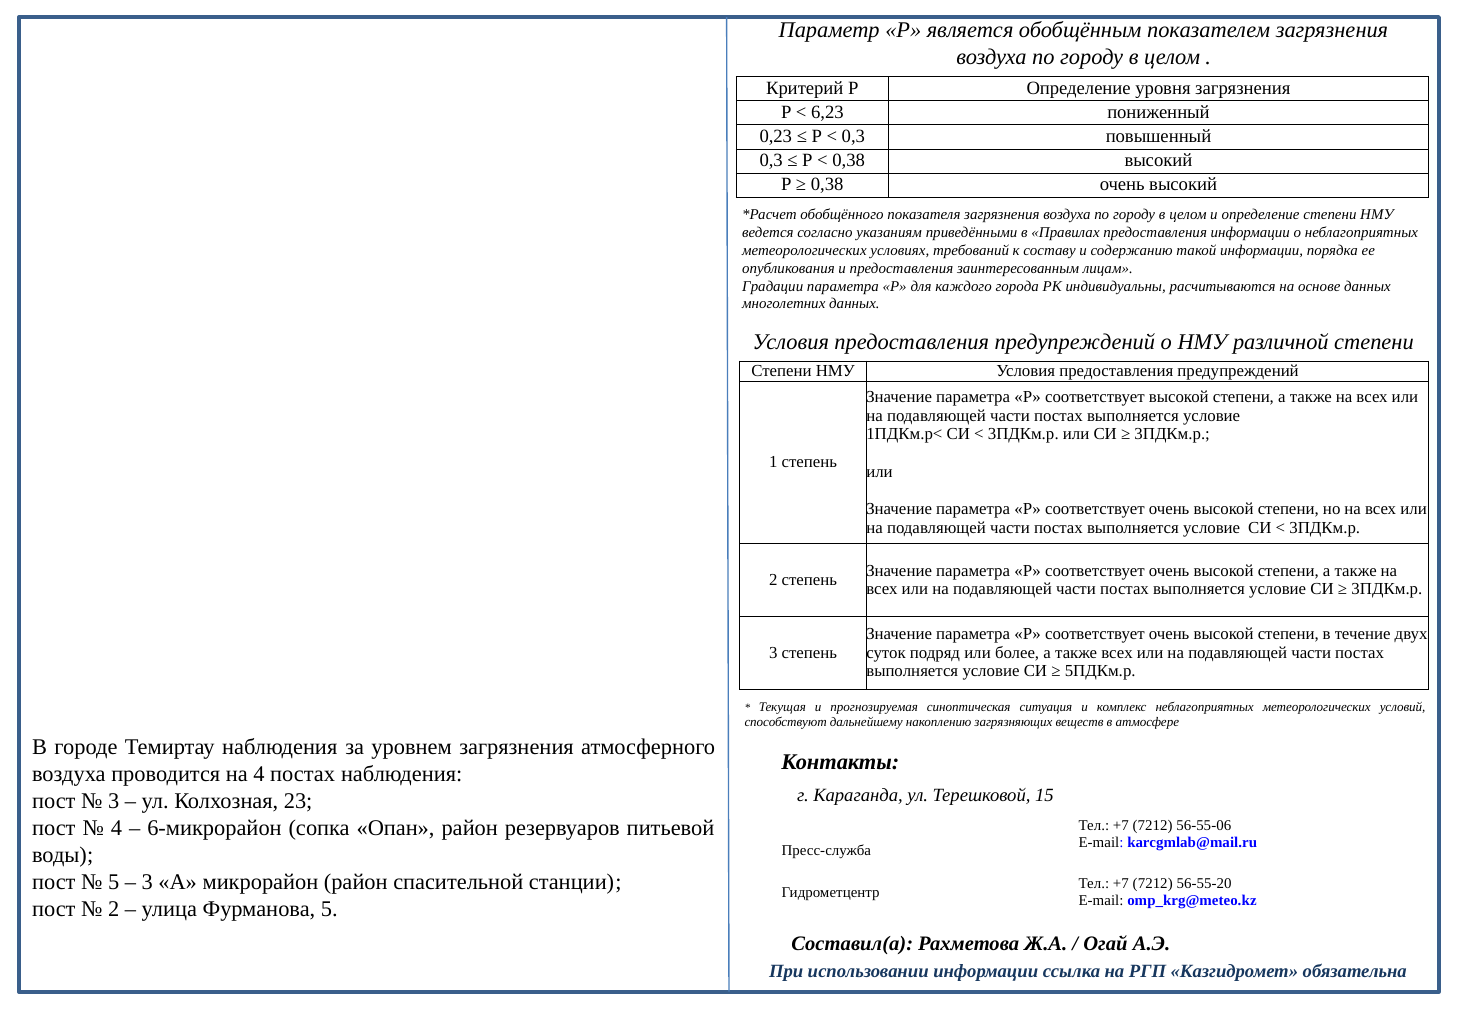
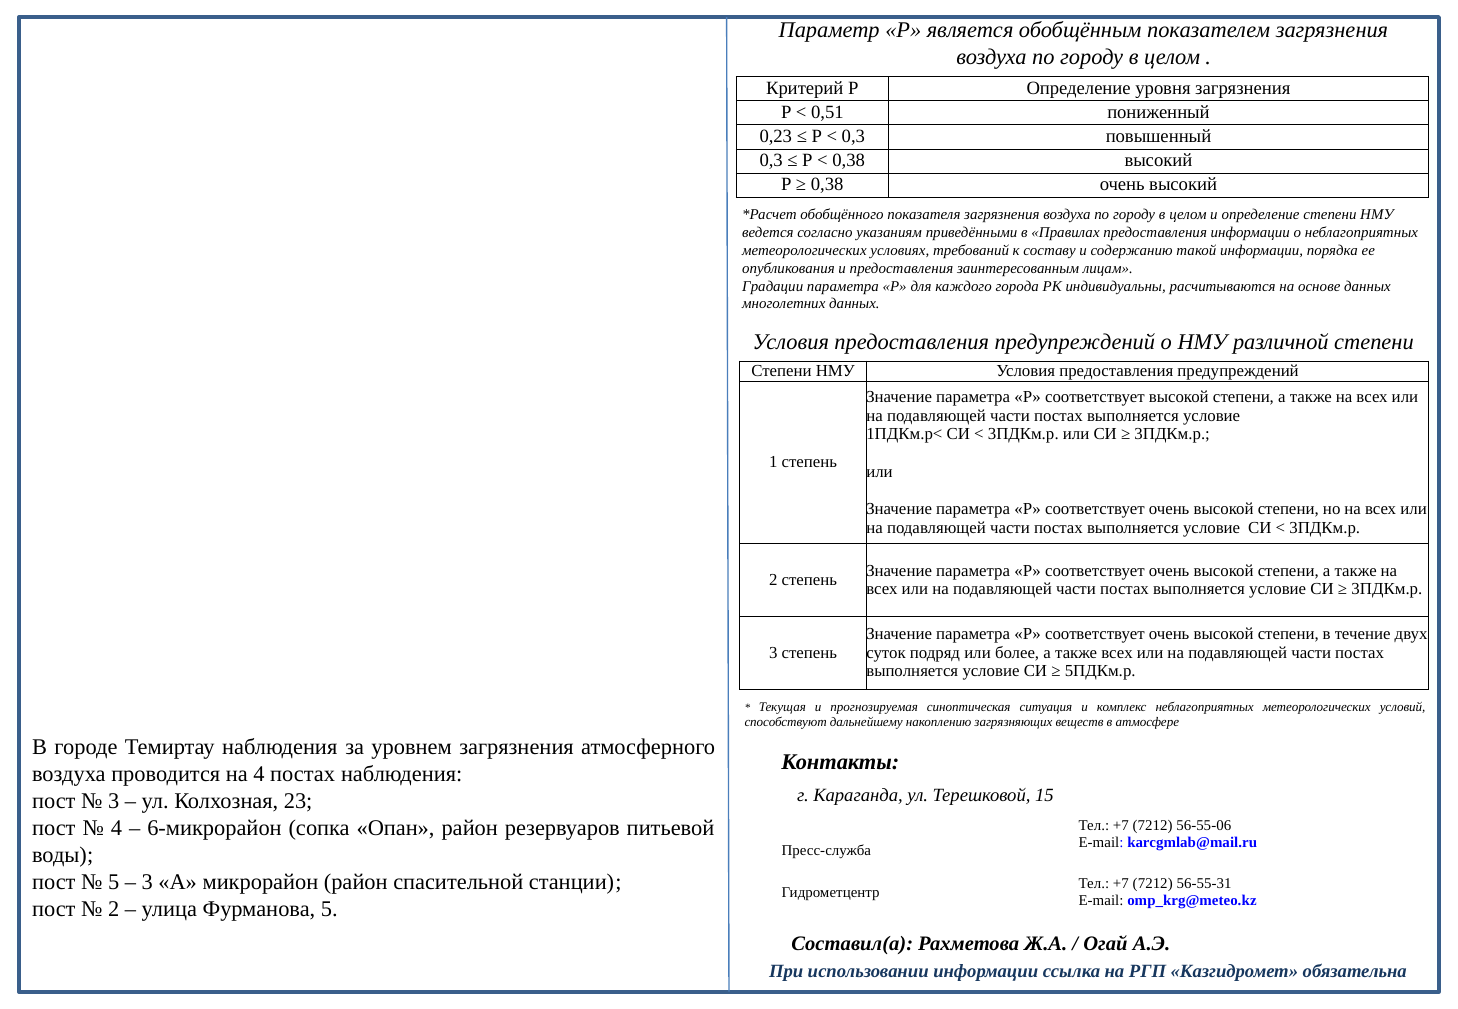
6,23: 6,23 -> 0,51
56-55-20: 56-55-20 -> 56-55-31
